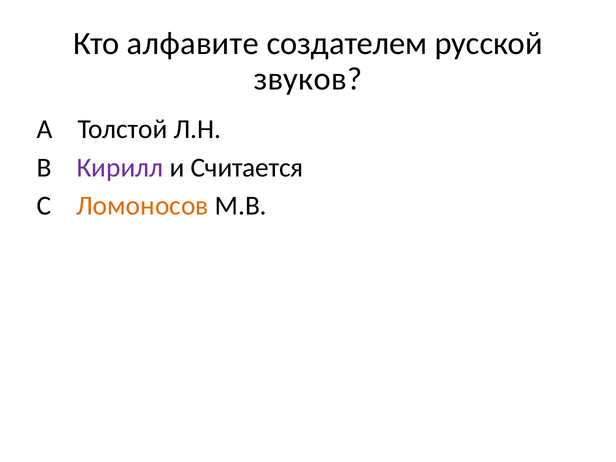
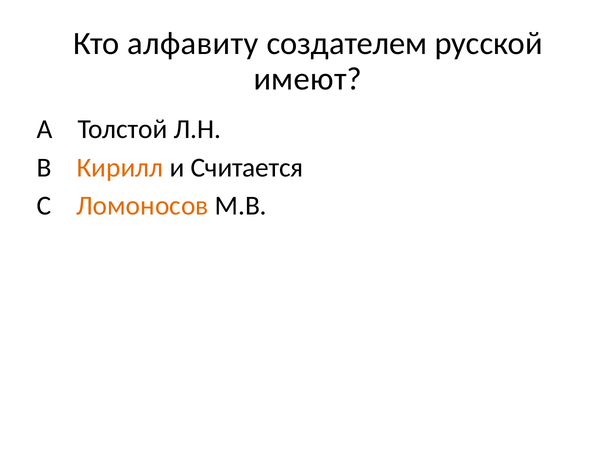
алфавите: алфавите -> алфавиту
звуков: звуков -> имеют
Кирилл colour: purple -> orange
